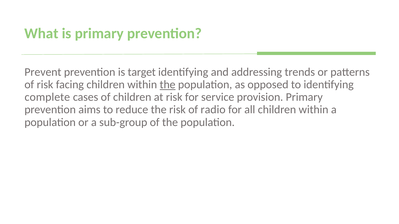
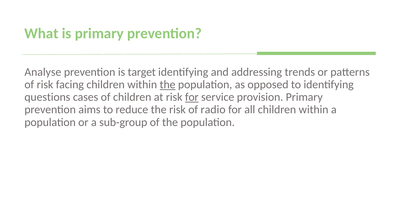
Prevent: Prevent -> Analyse
complete: complete -> questions
for at (192, 97) underline: none -> present
